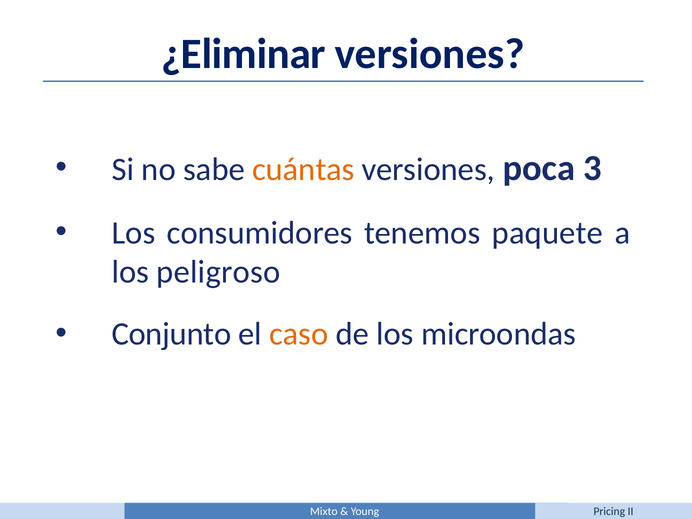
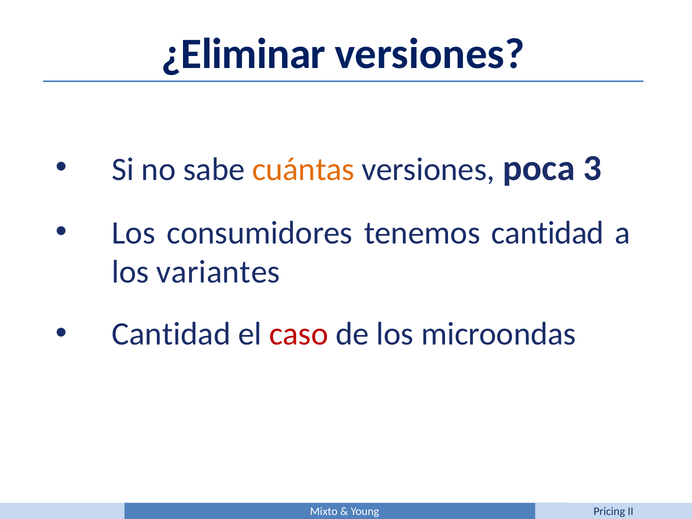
tenemos paquete: paquete -> cantidad
peligroso: peligroso -> variantes
Conjunto at (171, 334): Conjunto -> Cantidad
caso colour: orange -> red
